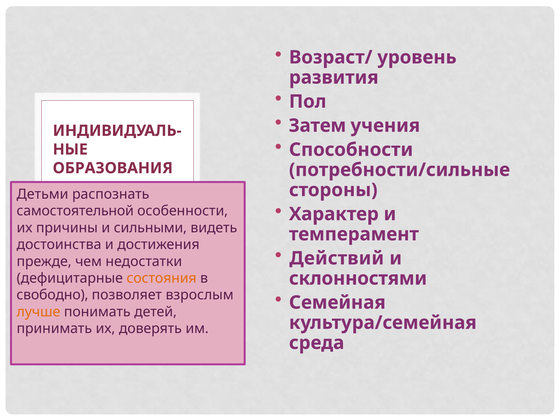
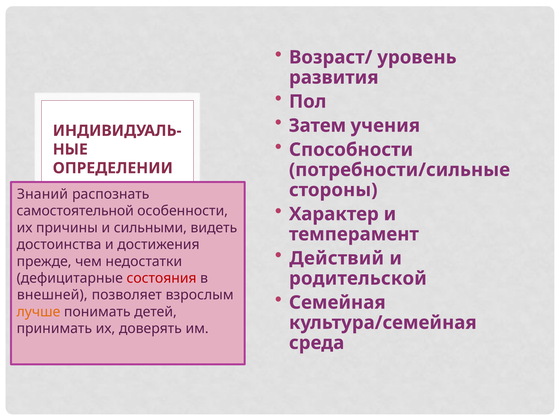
ОБРАЗОВАНИЯ: ОБРАЗОВАНИЯ -> ОПРЕДЕЛЕНИИ
Детьми: Детьми -> Знаний
состояния colour: orange -> red
склонностями: склонностями -> родительской
свободно: свободно -> внешней
